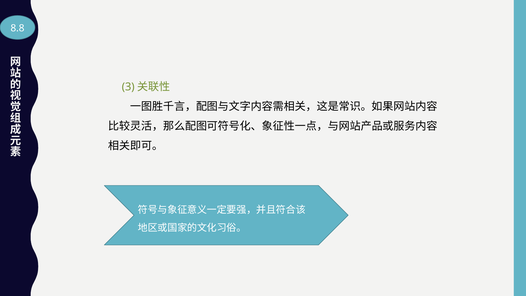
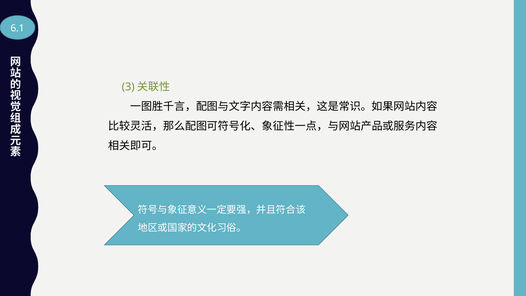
8.8: 8.8 -> 6.1
